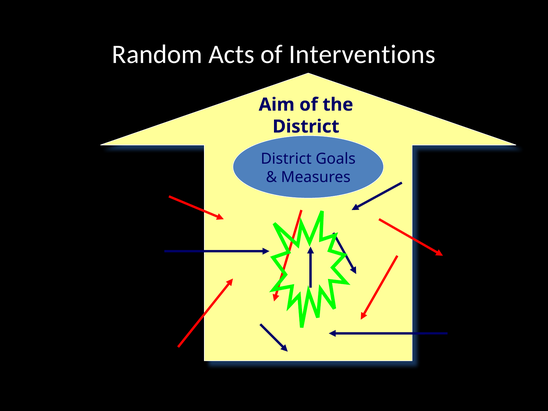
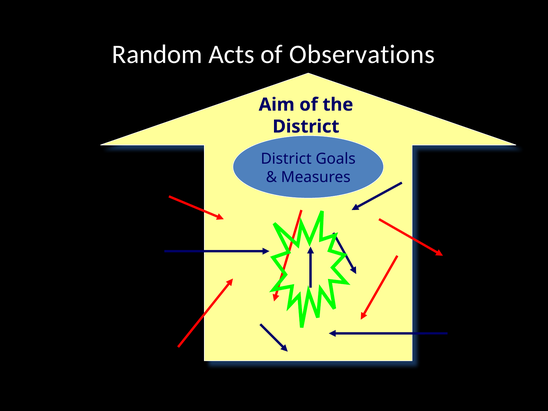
Interventions: Interventions -> Observations
